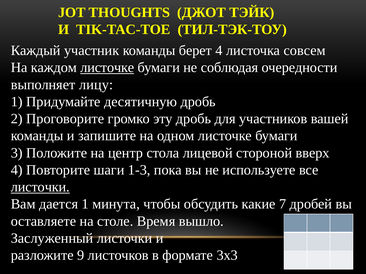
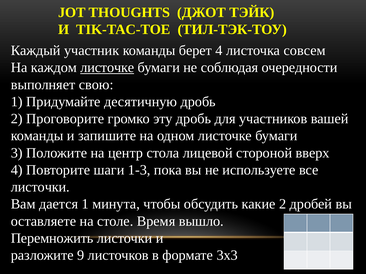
лицу: лицу -> свою
листочки at (40, 187) underline: present -> none
какие 7: 7 -> 2
Заслуженный: Заслуженный -> Перемножить
